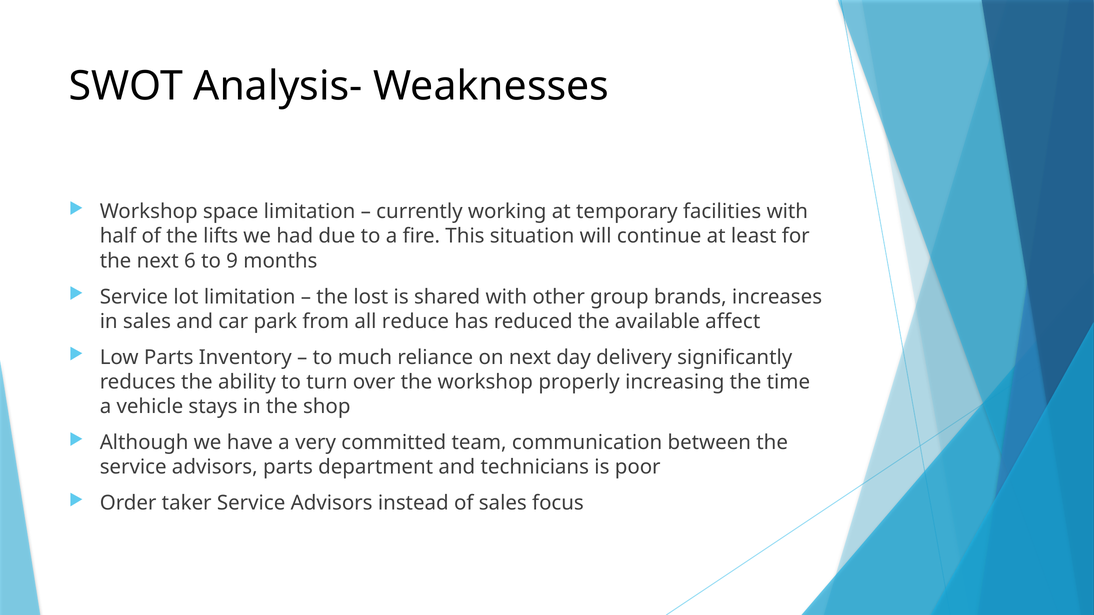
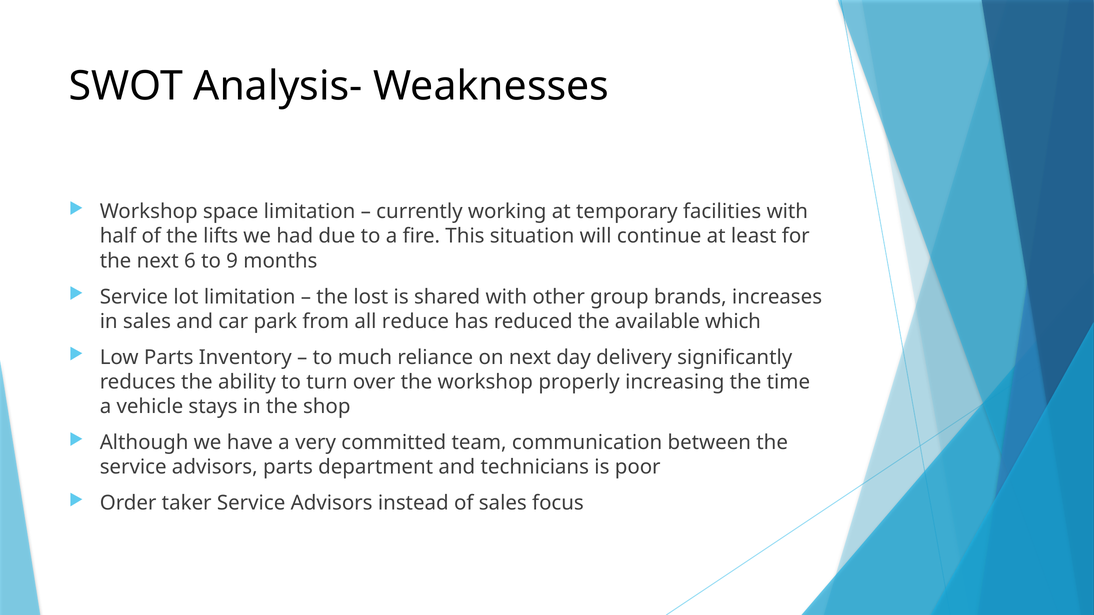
affect: affect -> which
